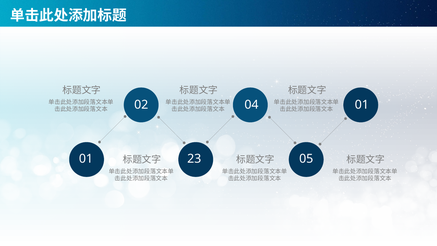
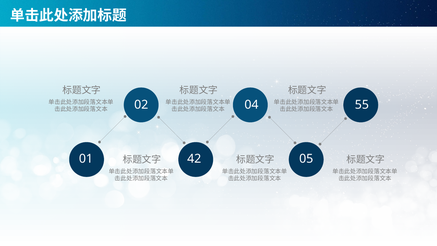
04 01: 01 -> 55
23: 23 -> 42
